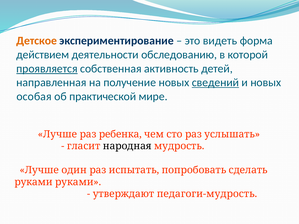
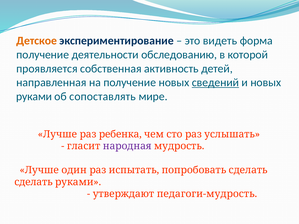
действием at (43, 55): действием -> получение
проявляется underline: present -> none
особая at (34, 97): особая -> руками
практической: практической -> сопоставлять
народная colour: black -> purple
руками at (34, 182): руками -> сделать
